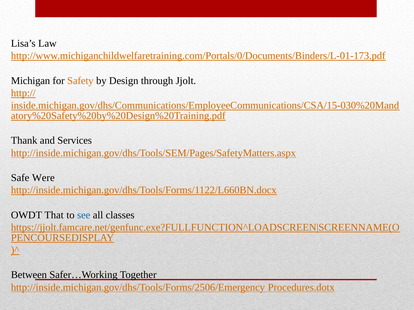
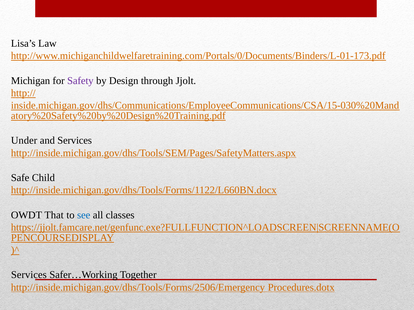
Safety colour: orange -> purple
Thank: Thank -> Under
Were: Were -> Child
Between at (29, 275): Between -> Services
